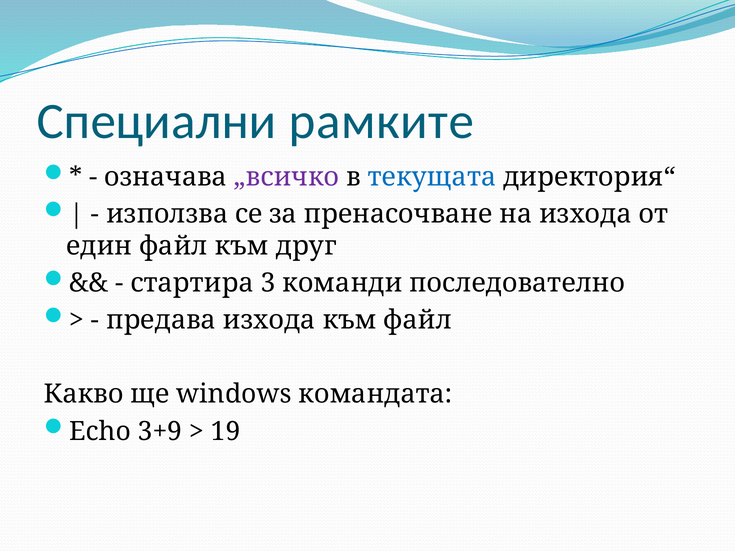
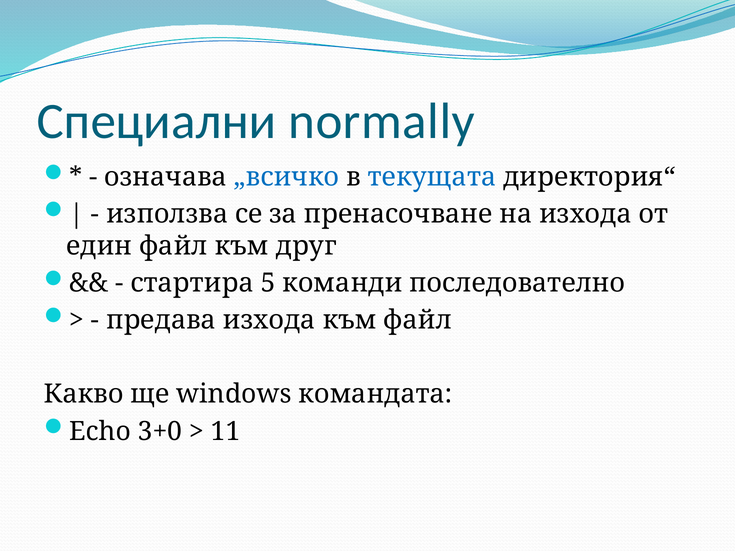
рамките: рамките -> normally
„всичко colour: purple -> blue
3: 3 -> 5
3+9: 3+9 -> 3+0
19: 19 -> 11
